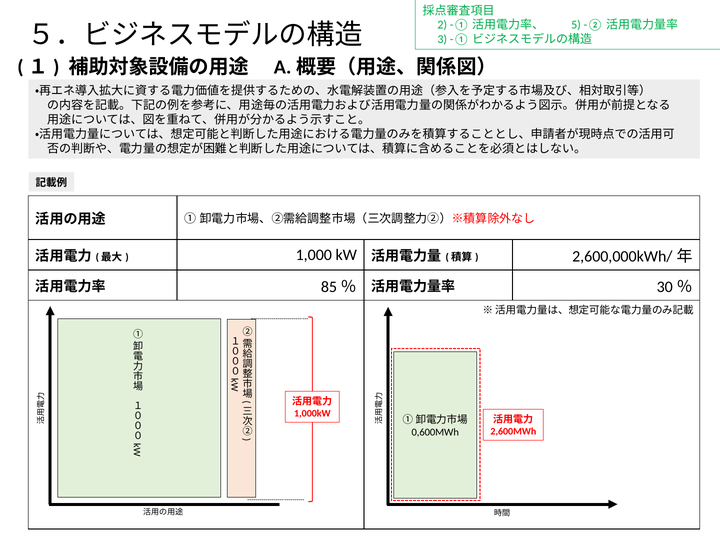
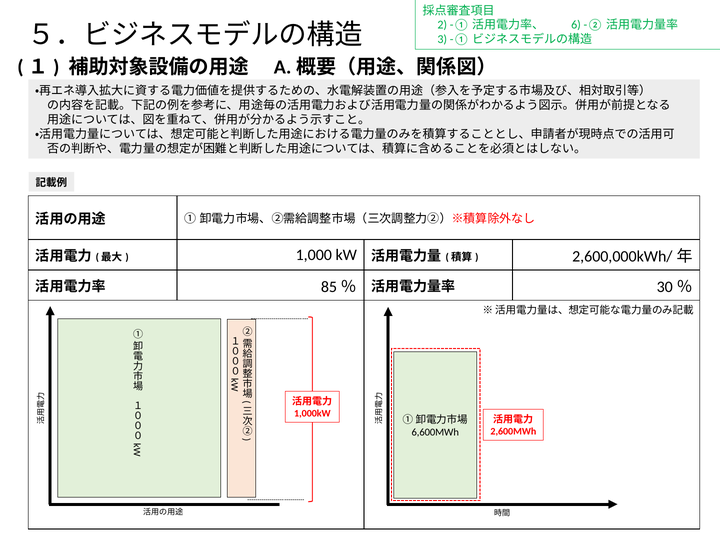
5: 5 -> 6
0,600MWh: 0,600MWh -> 6,600MWh
